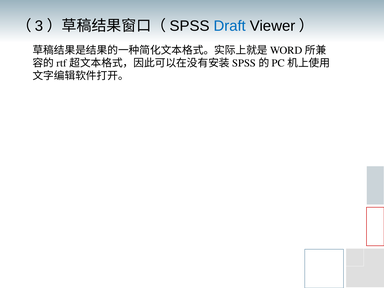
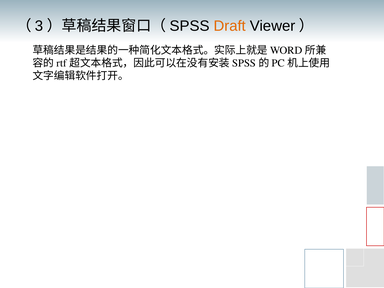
Draft colour: blue -> orange
